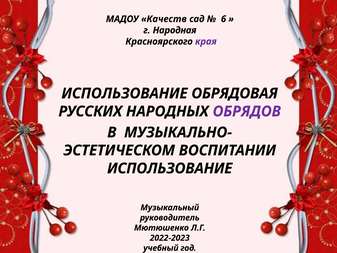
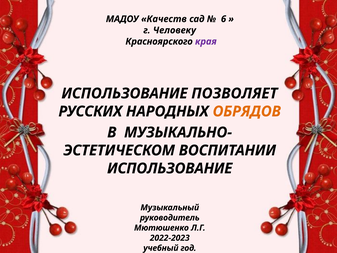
Народная: Народная -> Человеку
ОБРЯДОВАЯ: ОБРЯДОВАЯ -> ПОЗВОЛЯЕТ
ОБРЯДОВ colour: purple -> orange
